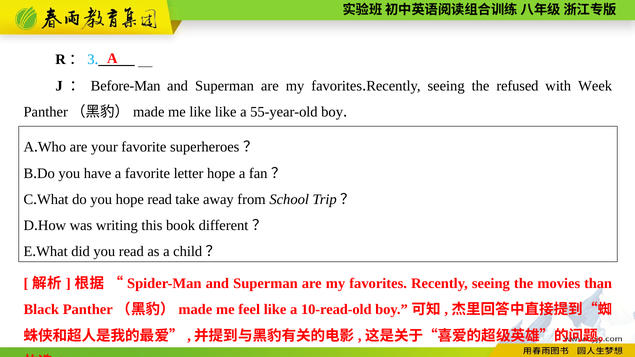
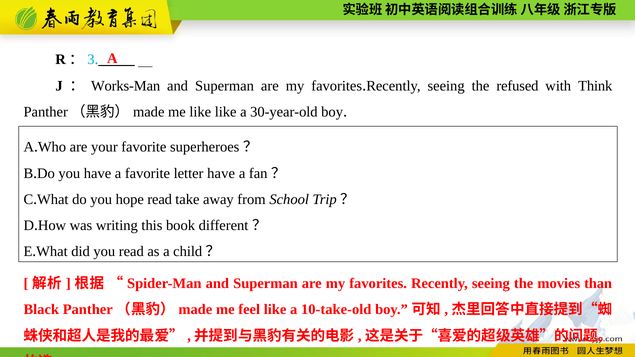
Before-Man: Before-Man -> Works-Man
Week: Week -> Think
55-year-old: 55-year-old -> 30-year-old
letter hope: hope -> have
10-read-old: 10-read-old -> 10-take-old
